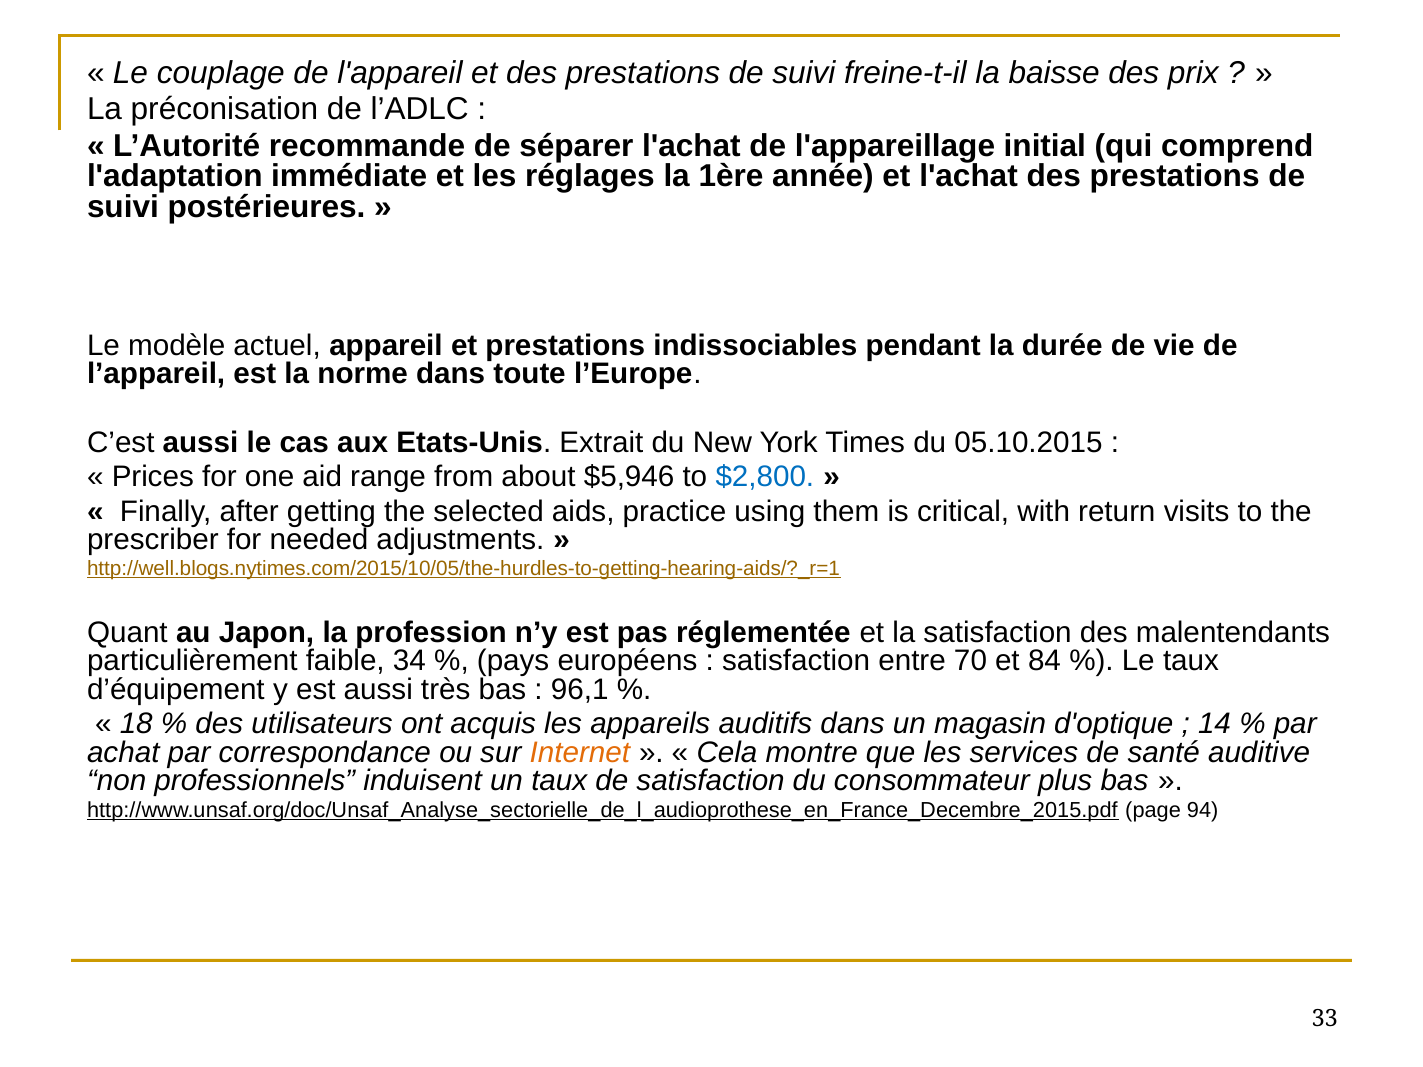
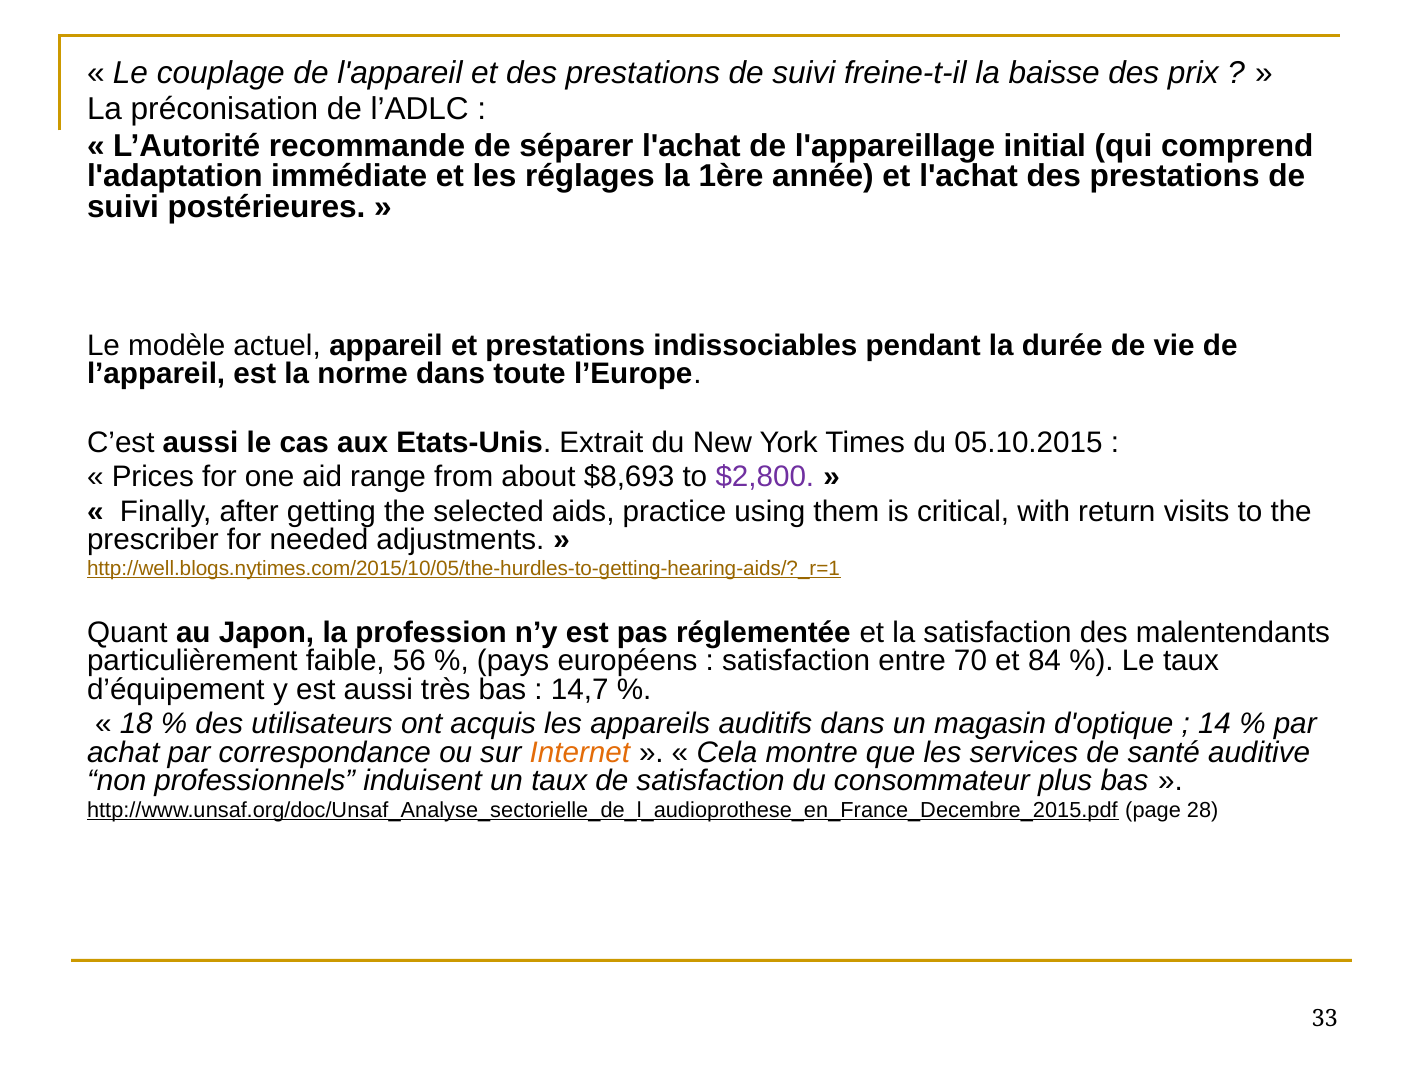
$5,946: $5,946 -> $8,693
$2,800 colour: blue -> purple
34: 34 -> 56
96,1: 96,1 -> 14,7
94: 94 -> 28
